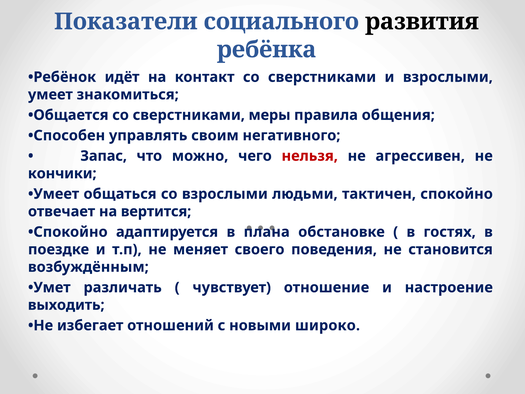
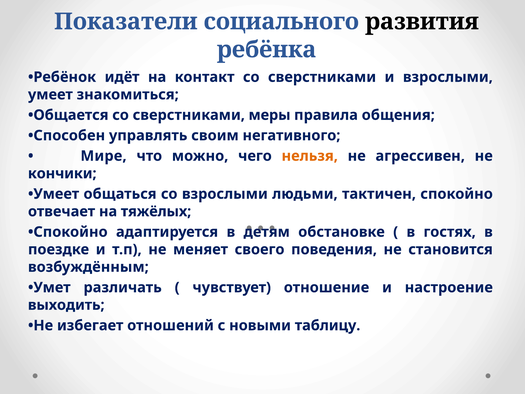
Запас: Запас -> Мире
нельзя colour: red -> orange
вертится: вертится -> тяжёлых
плана: плана -> детям
широко: широко -> таблицу
